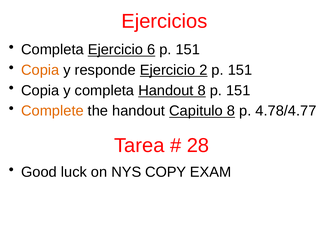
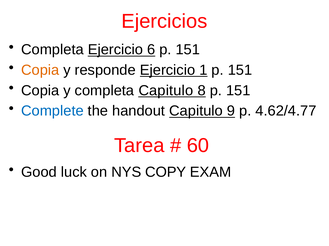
2: 2 -> 1
completa Handout: Handout -> Capitulo
Complete colour: orange -> blue
Capitulo 8: 8 -> 9
4.78/4.77: 4.78/4.77 -> 4.62/4.77
28: 28 -> 60
